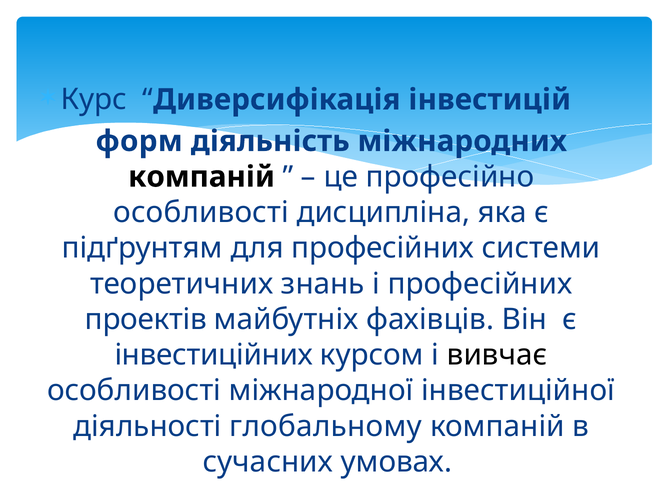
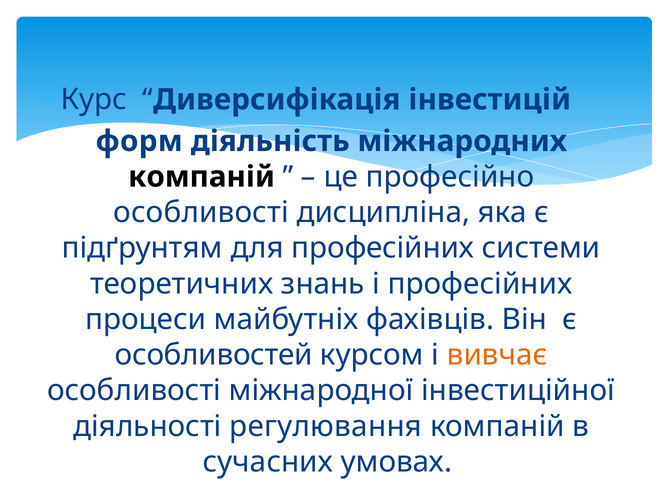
проектів: проектів -> процеси
інвестиційних: інвестиційних -> особливостей
вивчає colour: black -> orange
глобальному: глобальному -> регулювання
